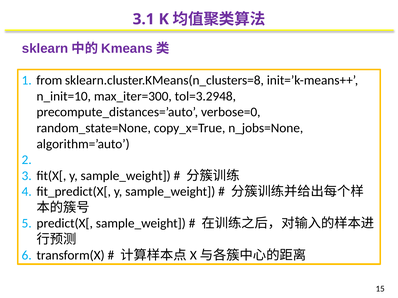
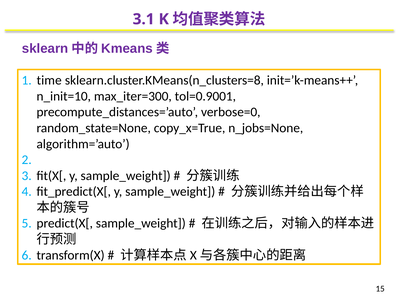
from: from -> time
tol=3.2948: tol=3.2948 -> tol=0.9001
